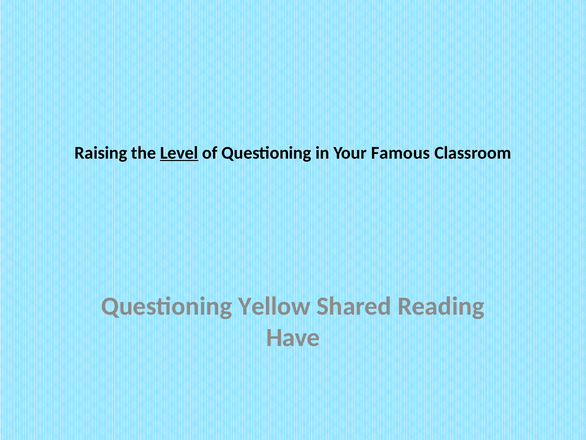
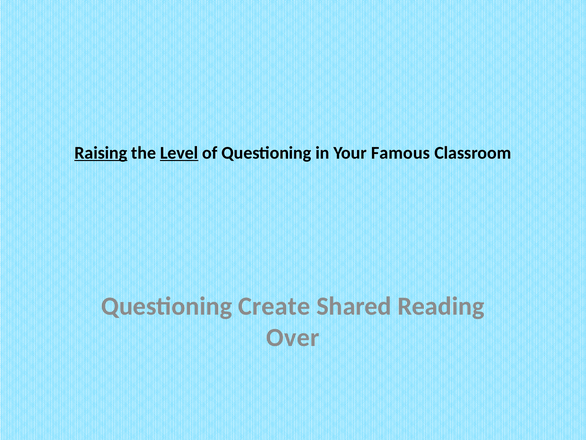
Raising underline: none -> present
Yellow: Yellow -> Create
Have: Have -> Over
